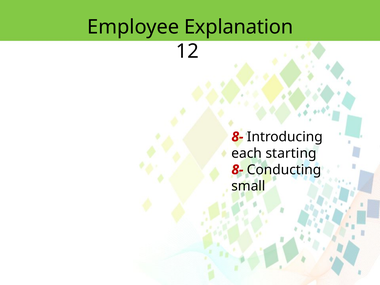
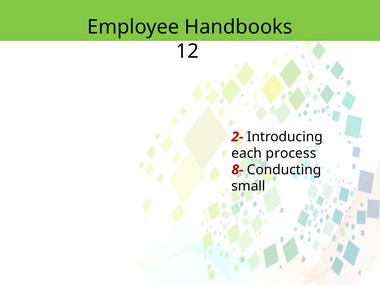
Explanation: Explanation -> Handbooks
8- at (237, 137): 8- -> 2-
starting: starting -> process
